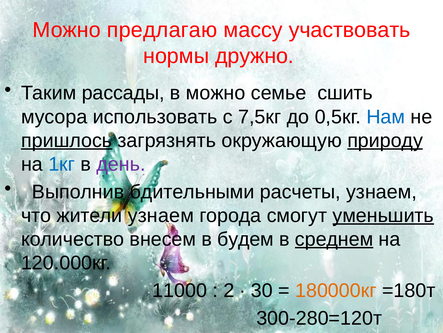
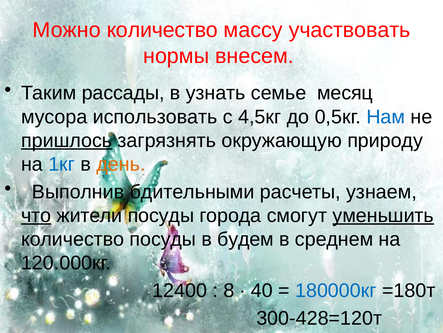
Можно предлагаю: предлагаю -> количество
дружно: дружно -> внесем
в можно: можно -> узнать
сшить: сшить -> месяц
7,5кг: 7,5кг -> 4,5кг
природу underline: present -> none
день colour: purple -> orange
что underline: none -> present
жители узнаем: узнаем -> посуды
количество внесем: внесем -> посуды
среднем underline: present -> none
11000: 11000 -> 12400
2: 2 -> 8
30: 30 -> 40
180000кг colour: orange -> blue
300-280=120т: 300-280=120т -> 300-428=120т
